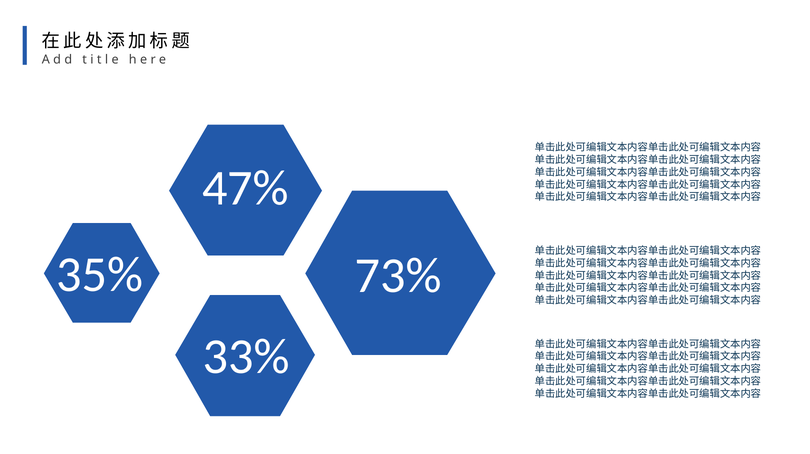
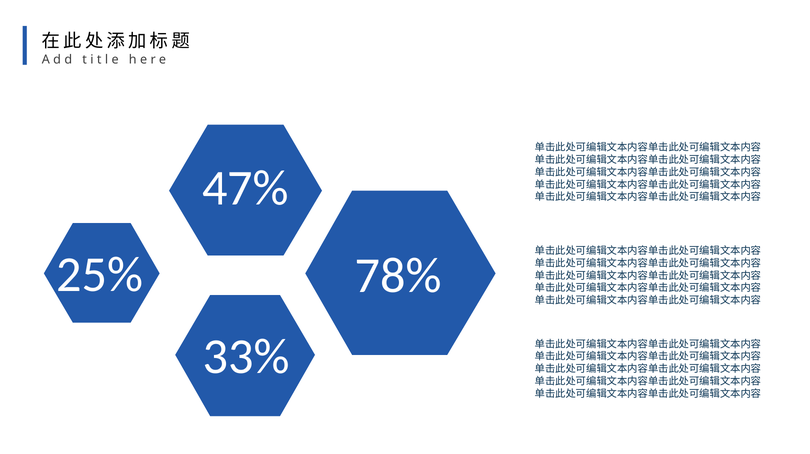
35%: 35% -> 25%
73%: 73% -> 78%
